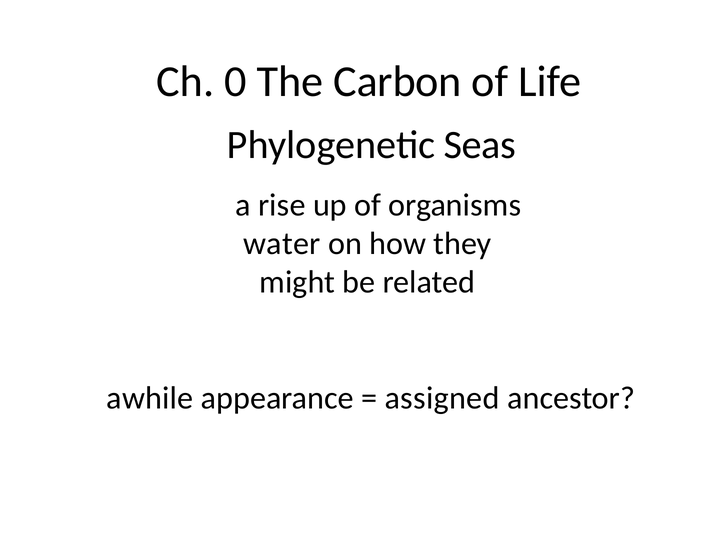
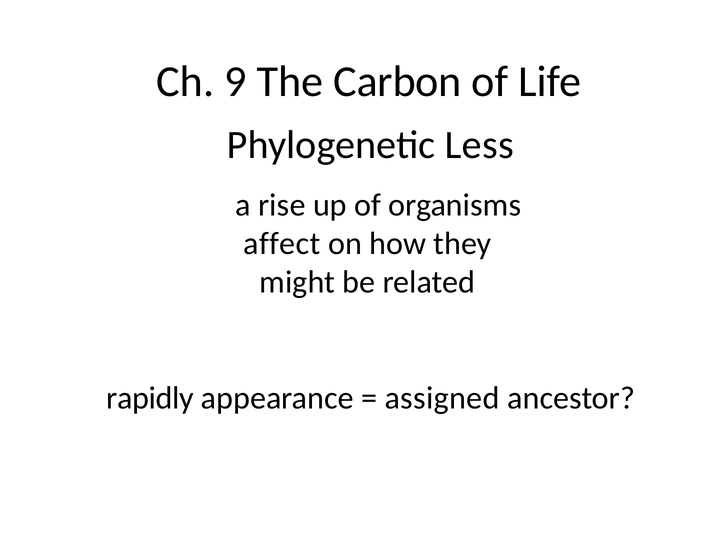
0: 0 -> 9
Seas: Seas -> Less
water: water -> affect
awhile: awhile -> rapidly
